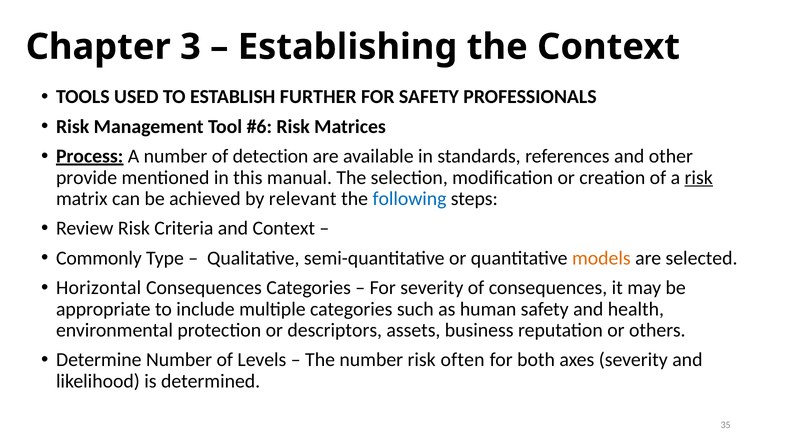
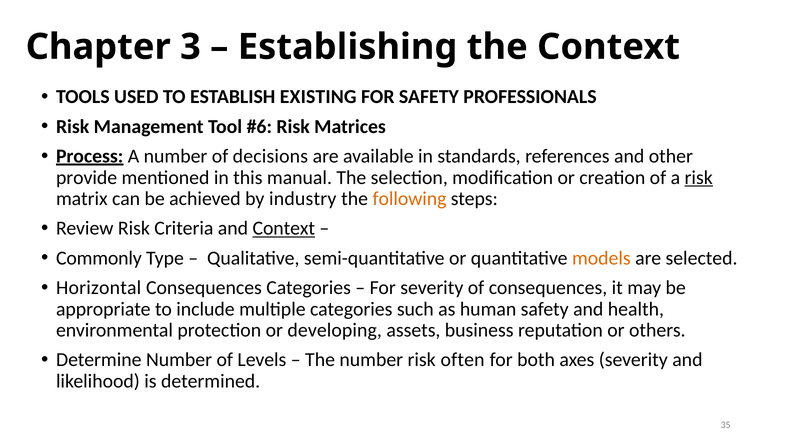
FURTHER: FURTHER -> EXISTING
detection: detection -> decisions
relevant: relevant -> industry
following colour: blue -> orange
Context at (284, 228) underline: none -> present
descriptors: descriptors -> developing
